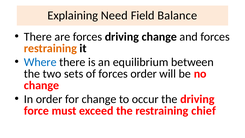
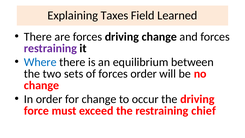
Need: Need -> Taxes
Balance: Balance -> Learned
restraining at (50, 48) colour: orange -> purple
